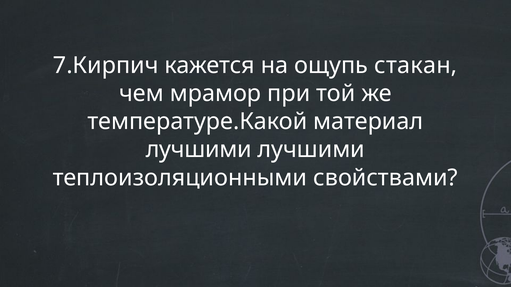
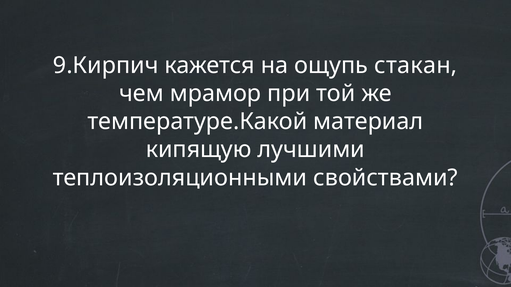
7.Кирпич: 7.Кирпич -> 9.Кирпич
лучшими at (199, 150): лучшими -> кипящую
